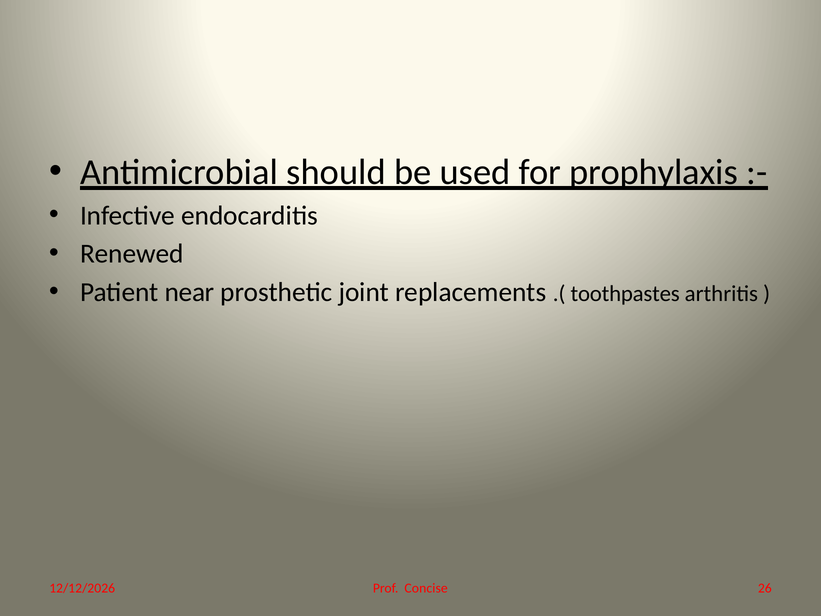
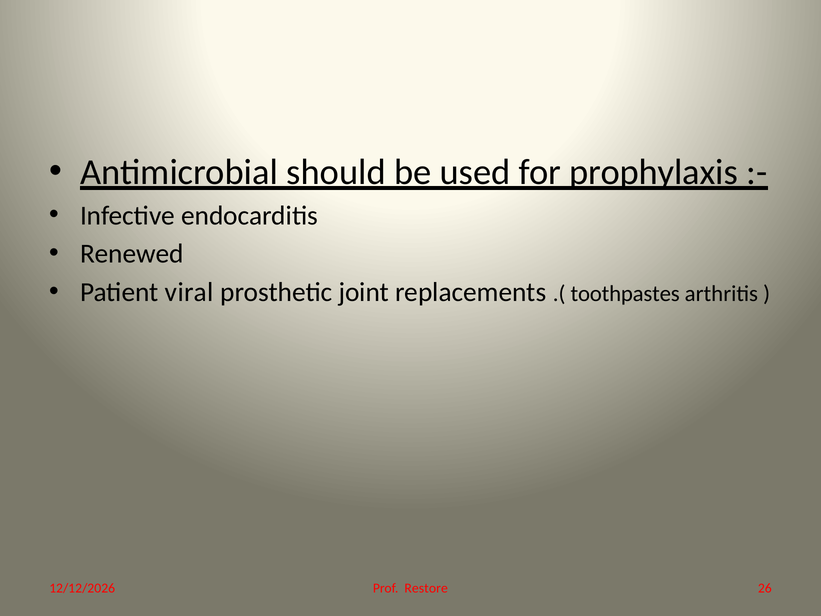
near: near -> viral
Concise: Concise -> Restore
